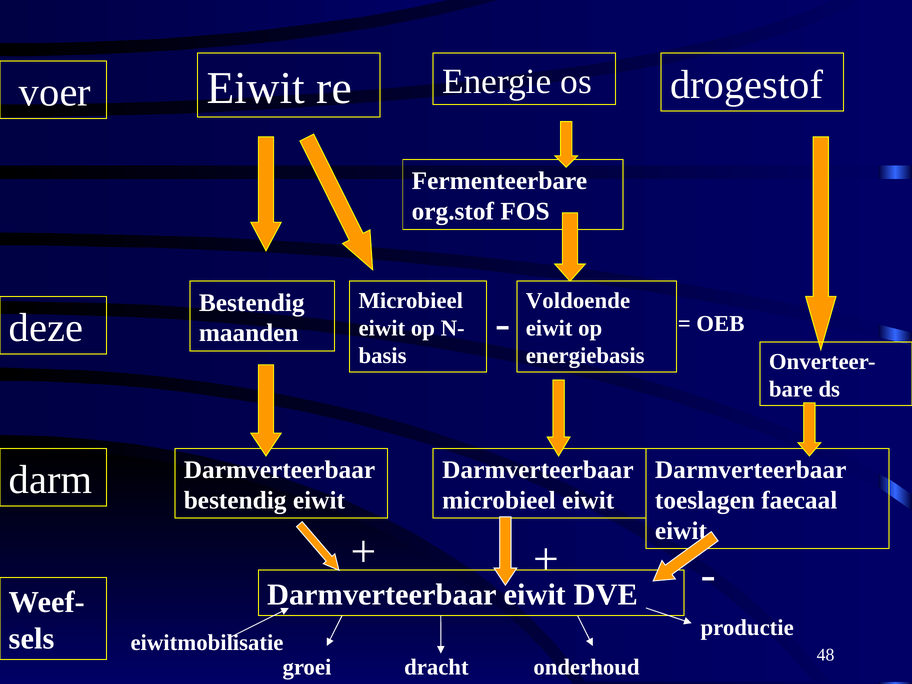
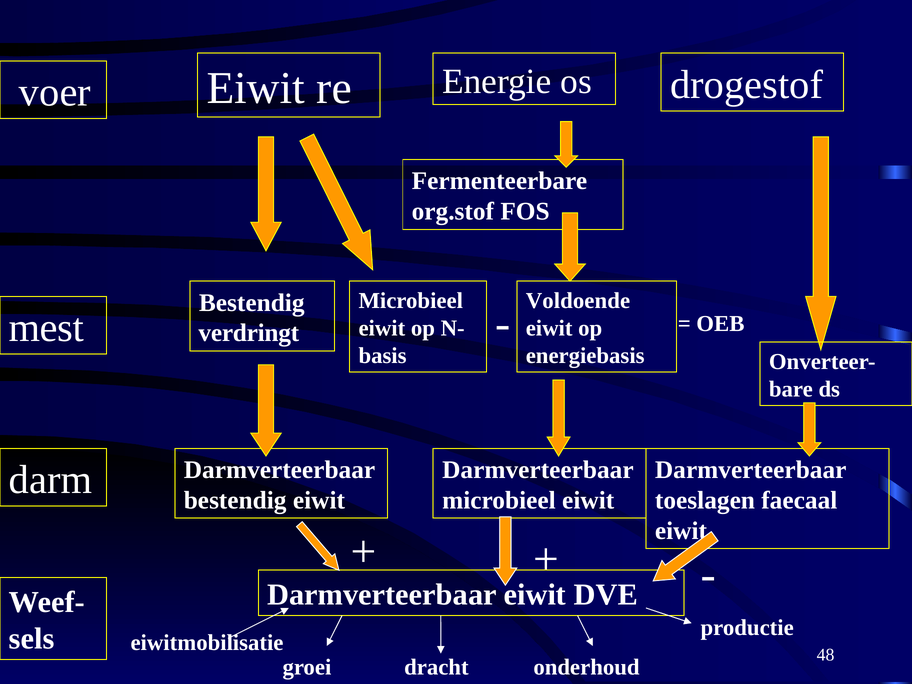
deze: deze -> mest
maanden: maanden -> verdringt
